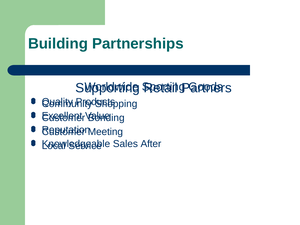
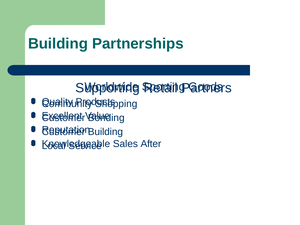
Meeting at (105, 132): Meeting -> Building
